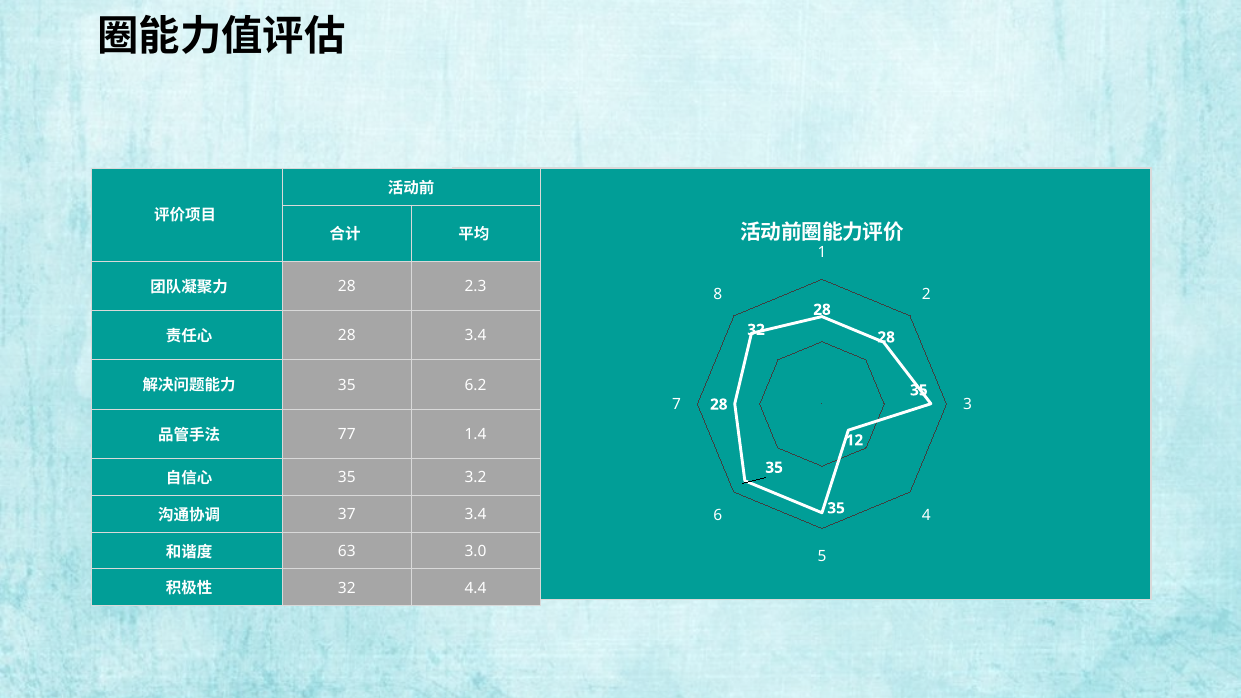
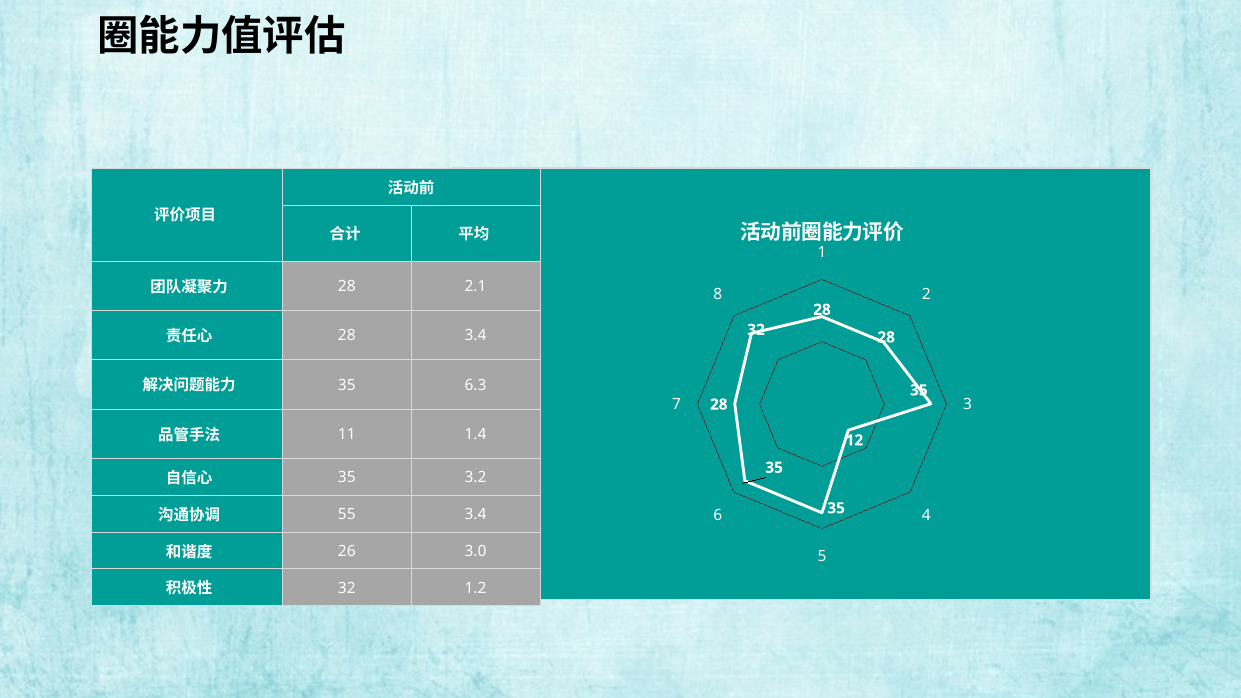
2.3: 2.3 -> 2.1
6.2: 6.2 -> 6.3
77: 77 -> 11
37: 37 -> 55
63: 63 -> 26
4.4: 4.4 -> 1.2
